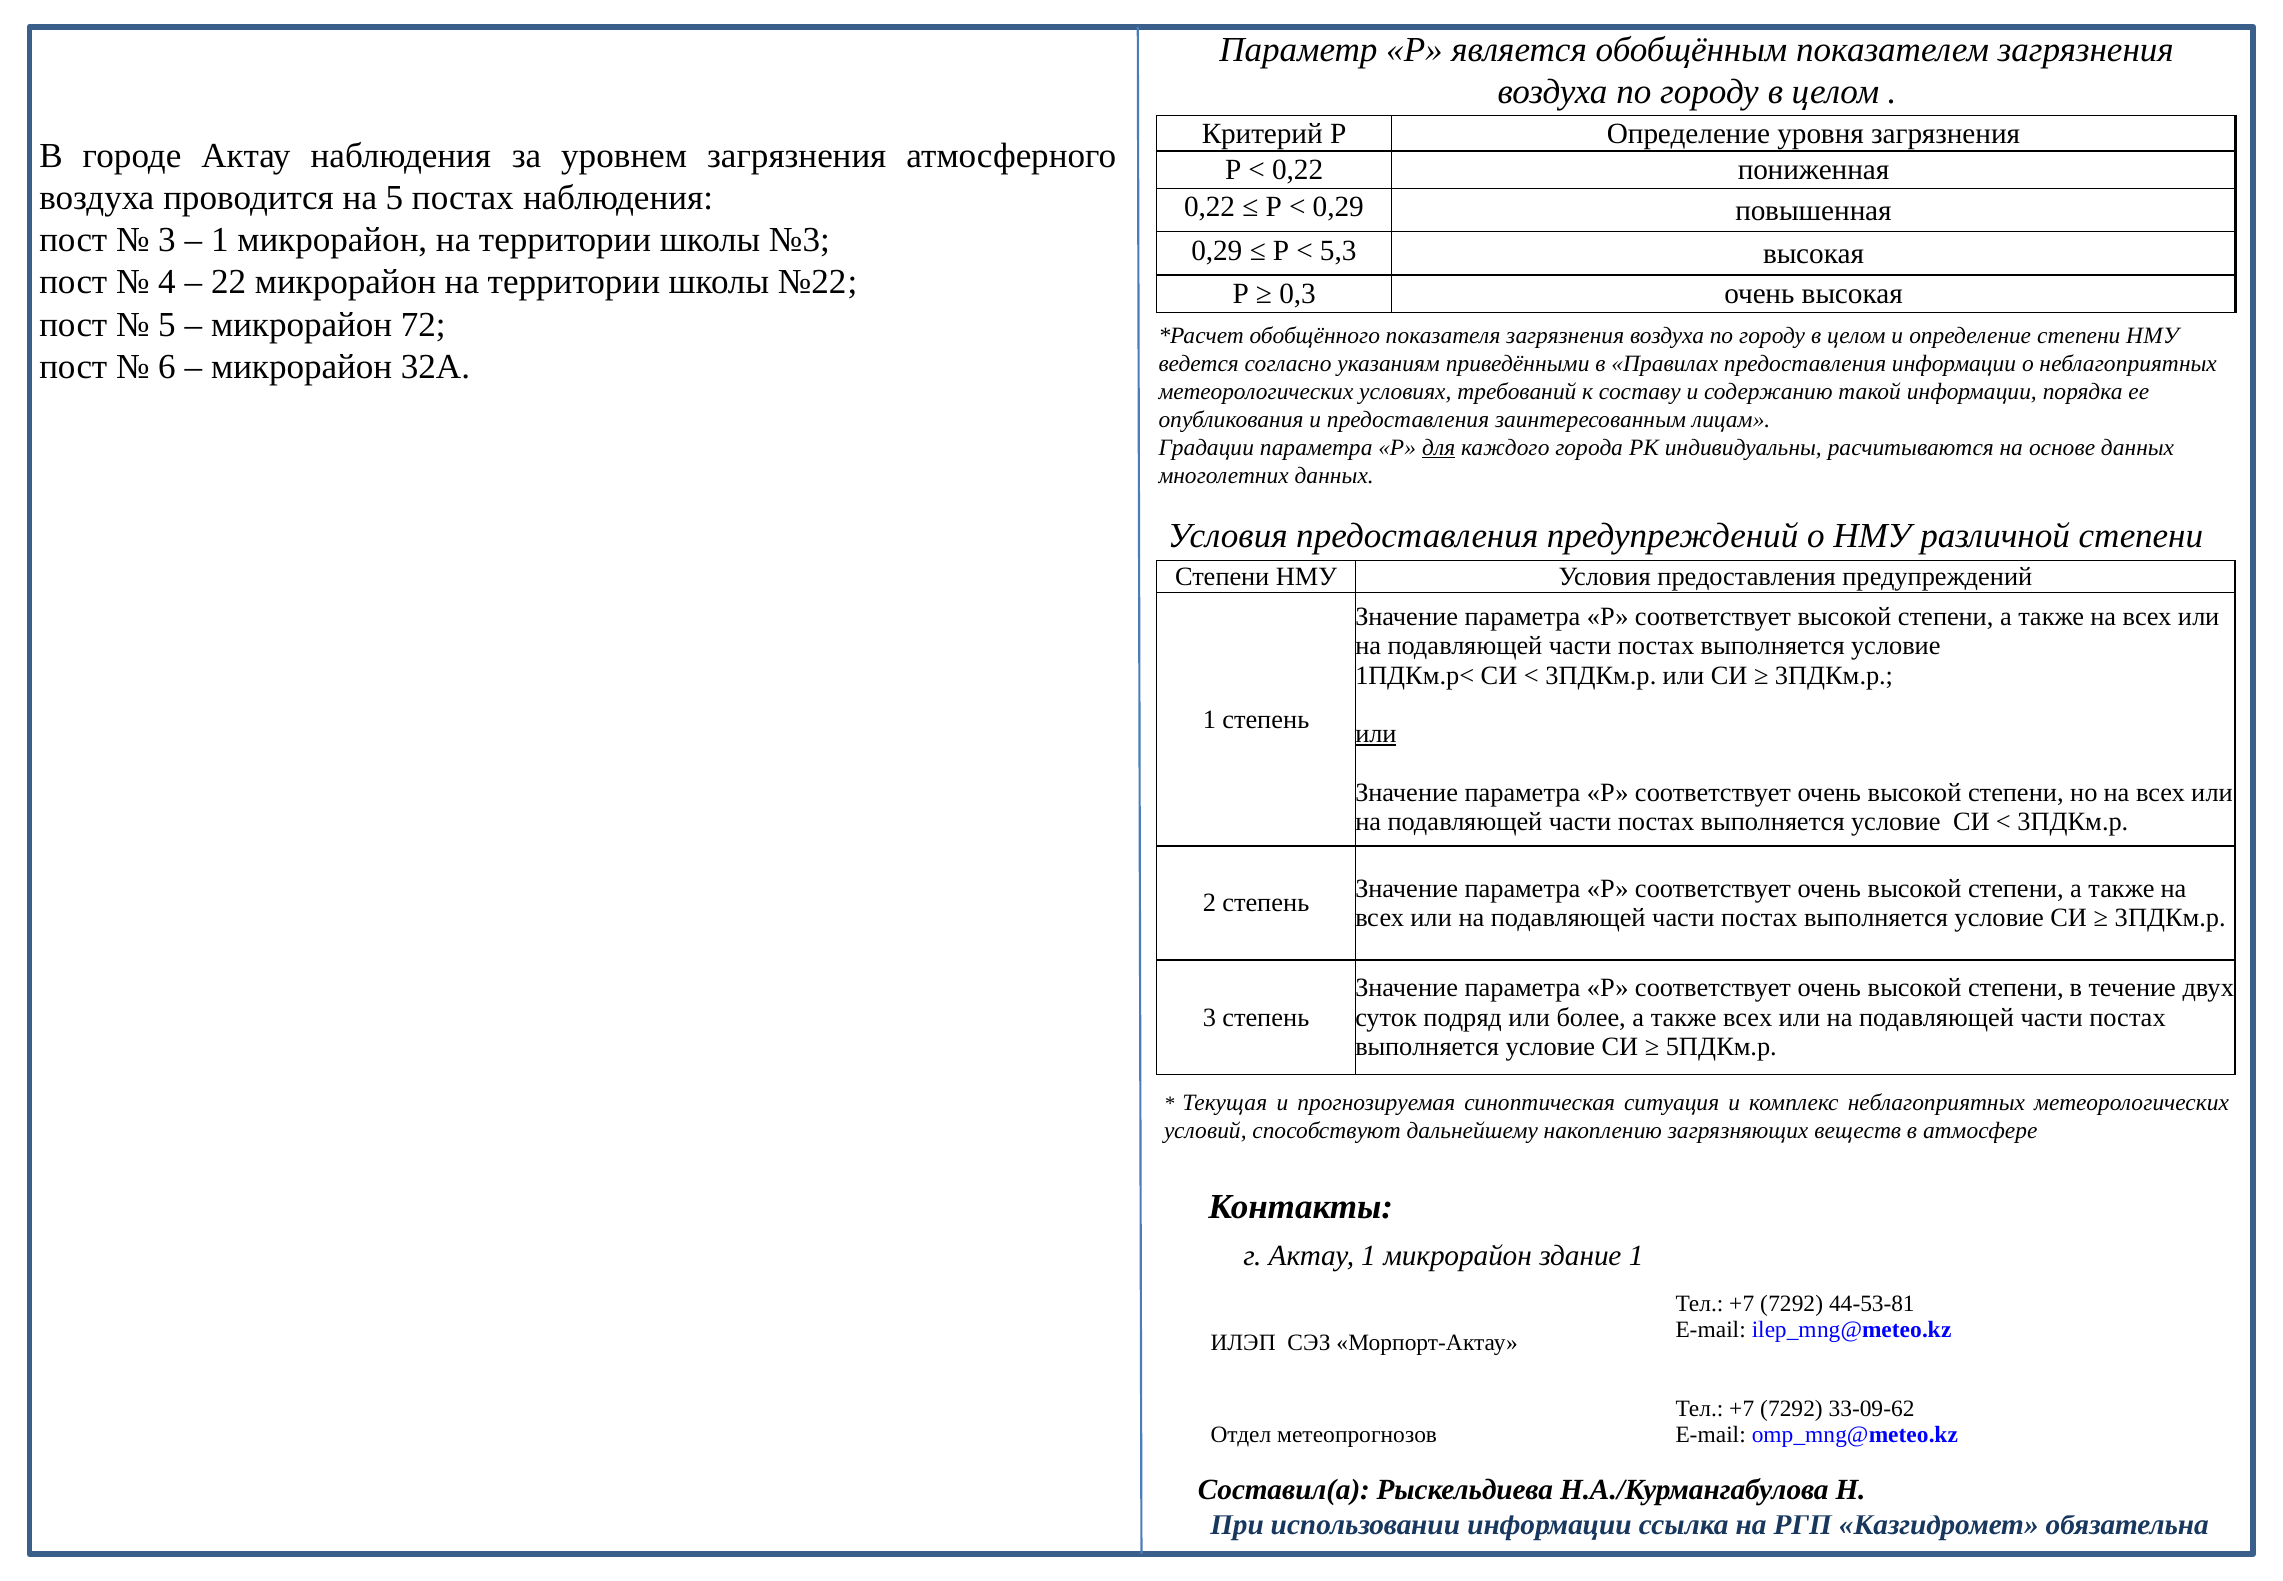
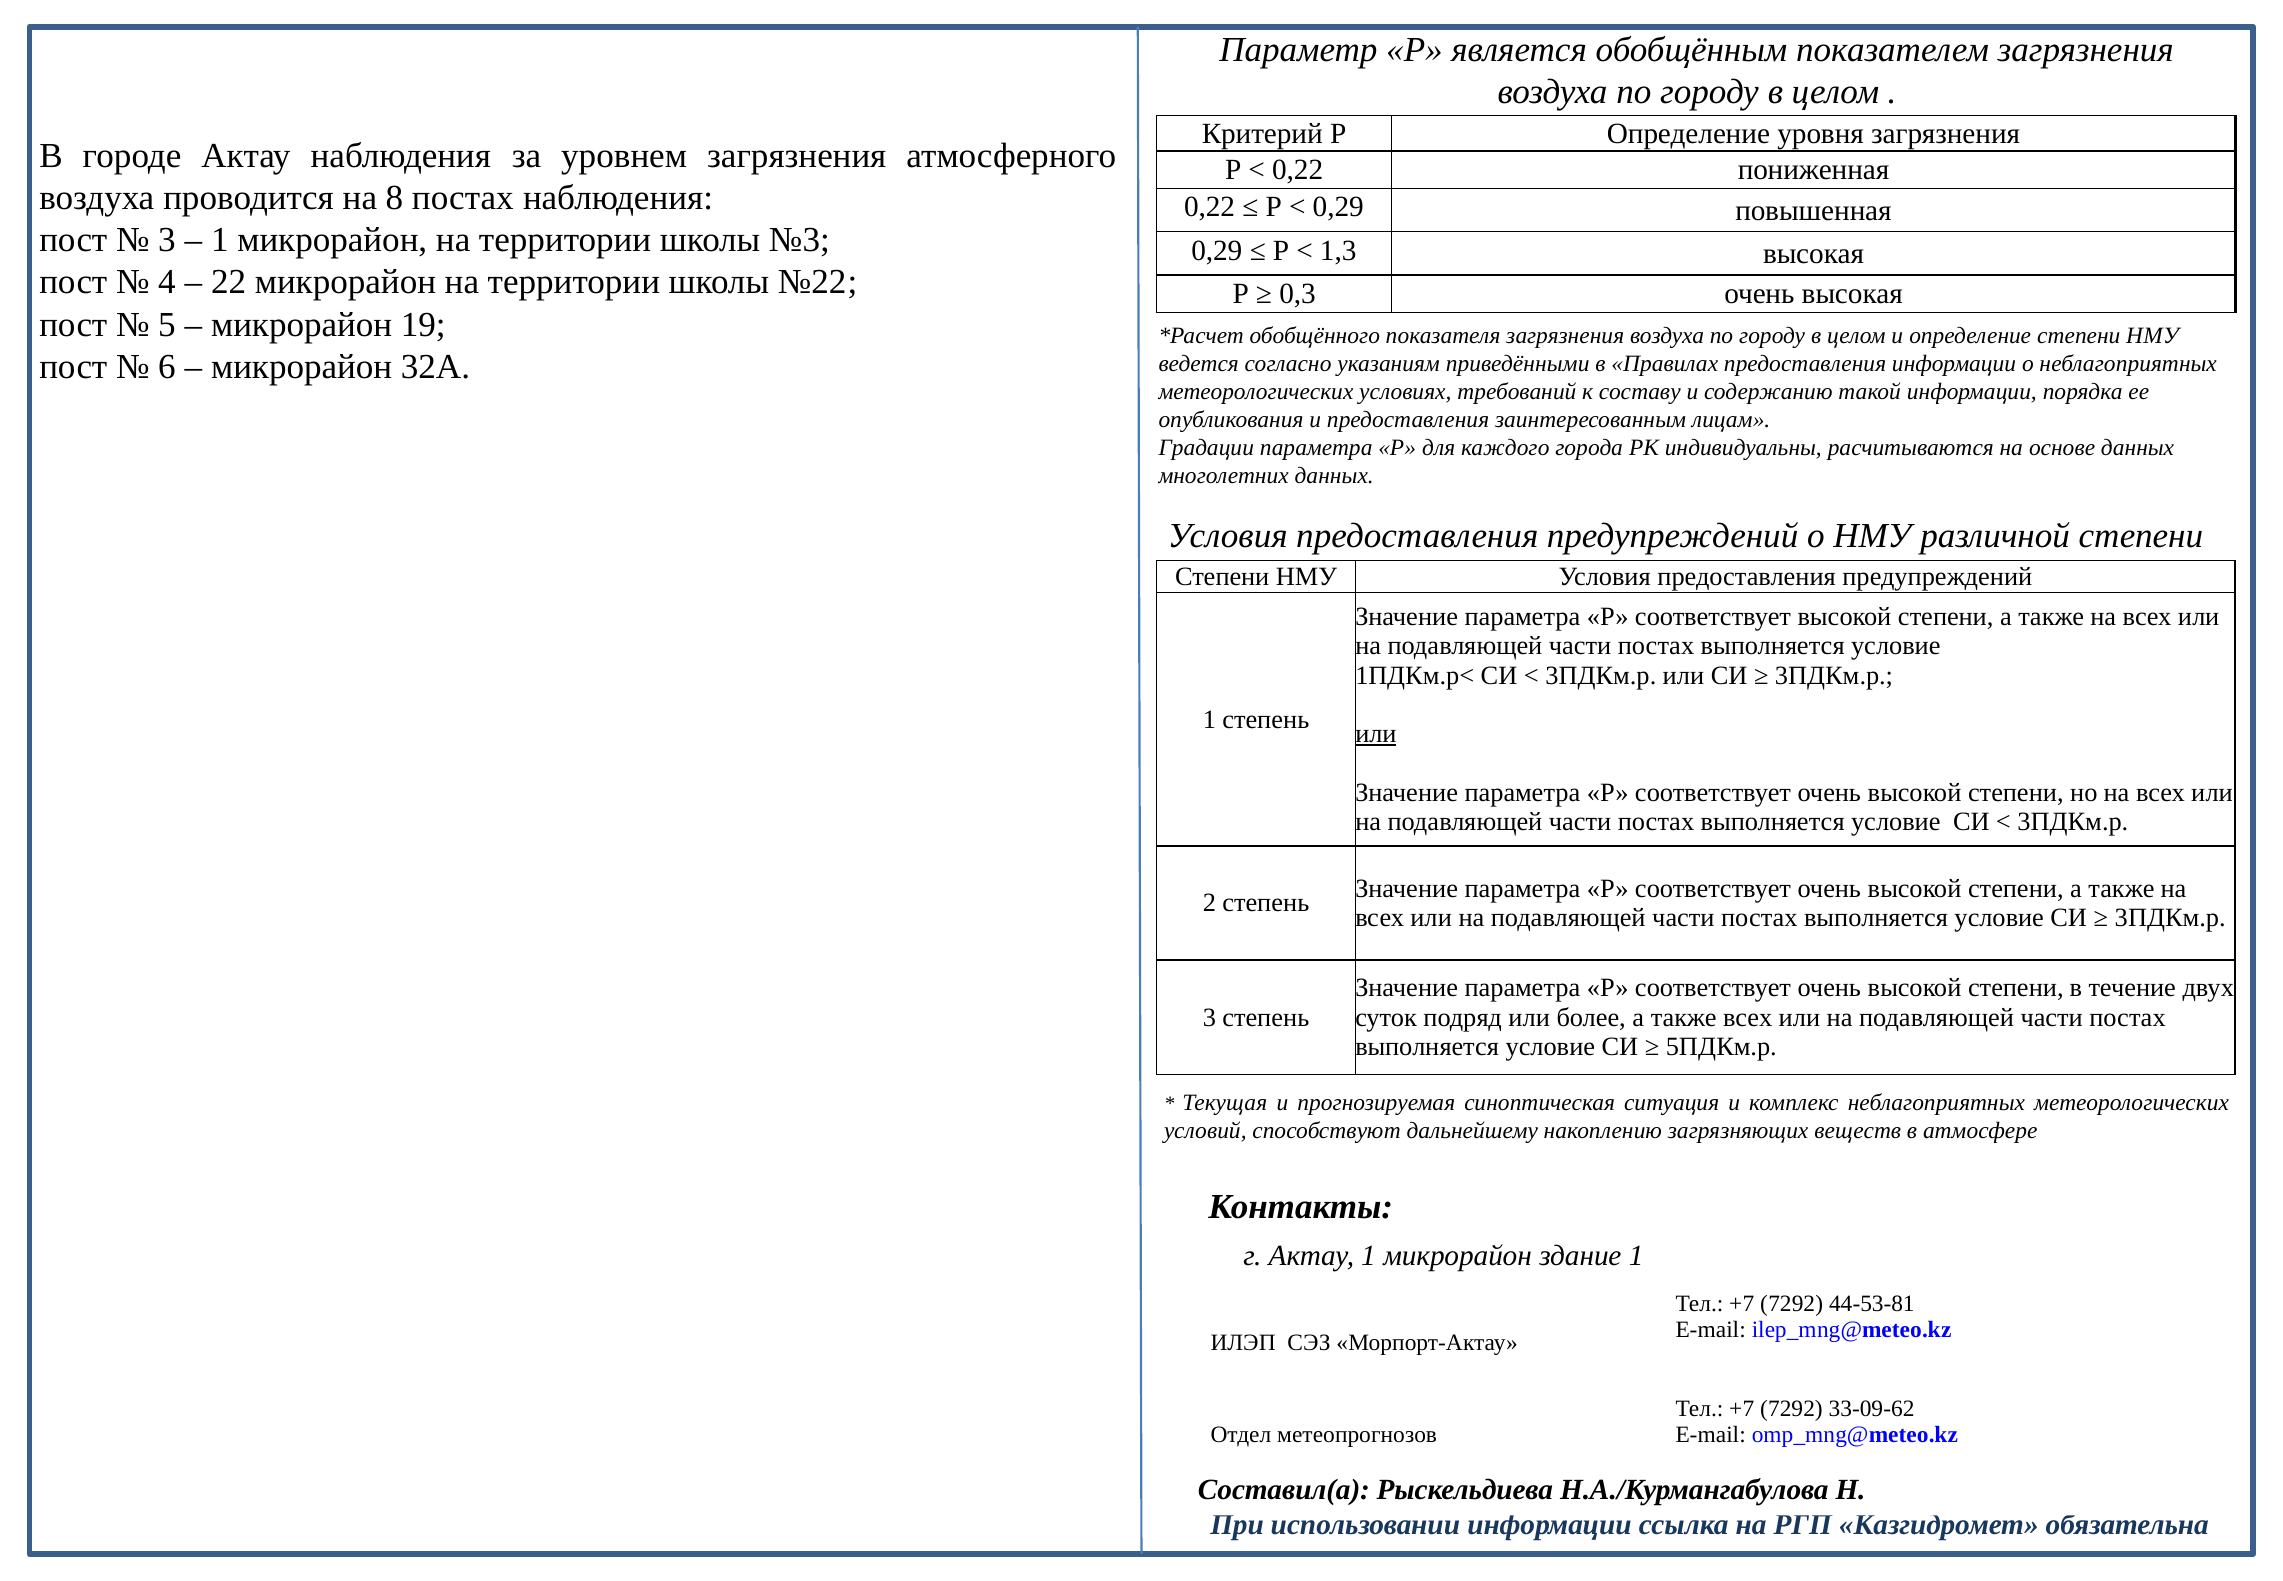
на 5: 5 -> 8
5,3: 5,3 -> 1,3
72: 72 -> 19
для underline: present -> none
